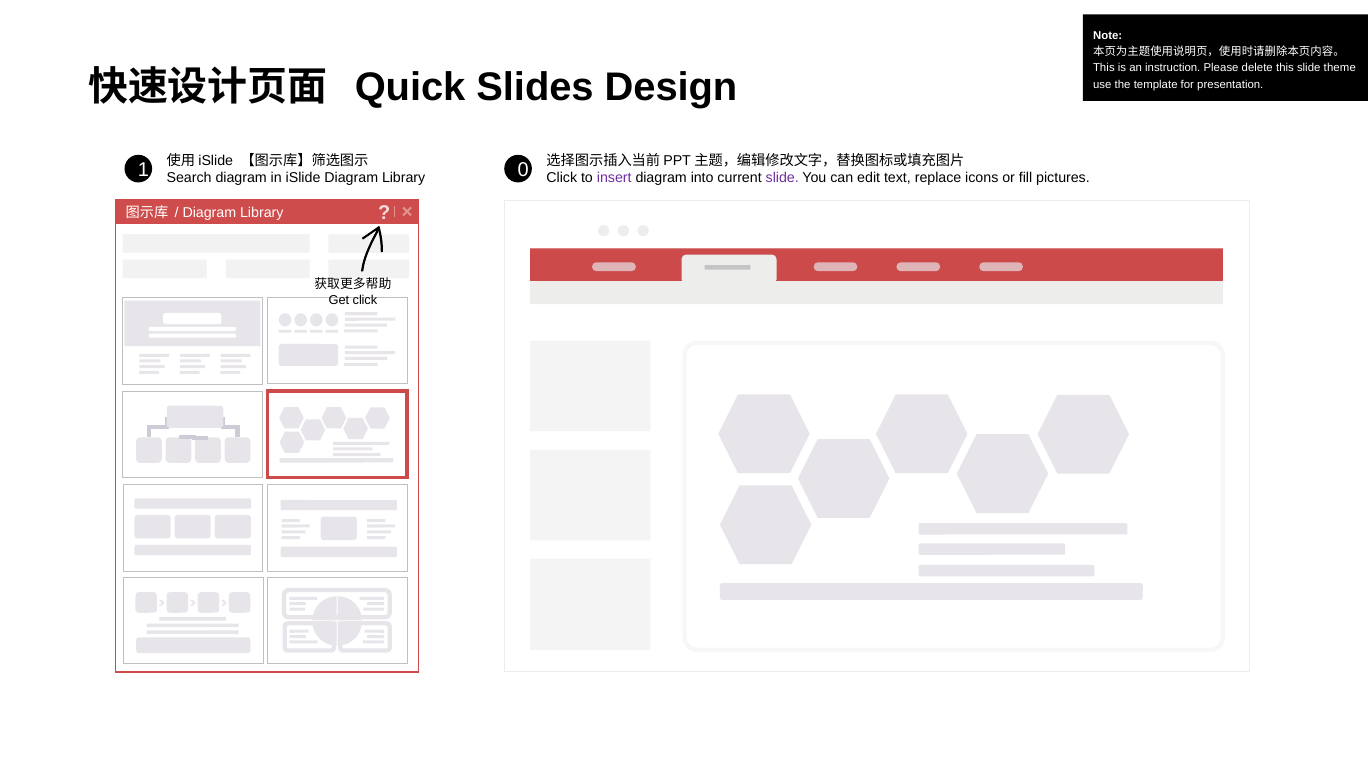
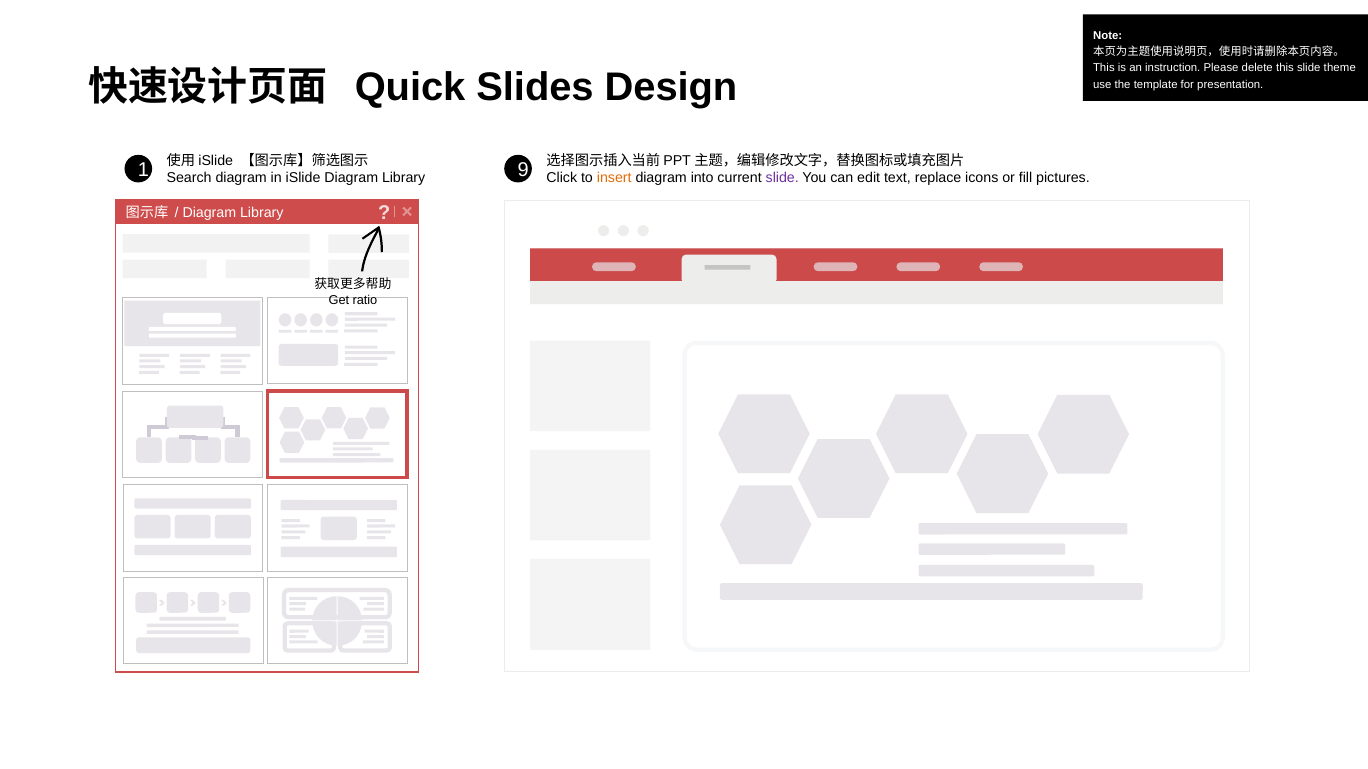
0: 0 -> 9
insert colour: purple -> orange
Get click: click -> ratio
